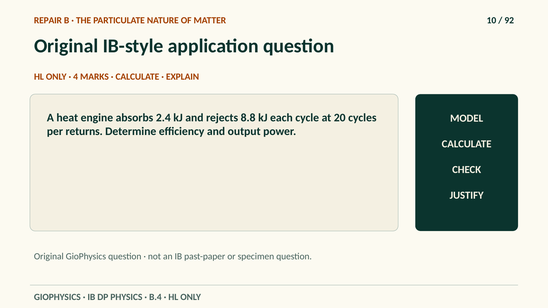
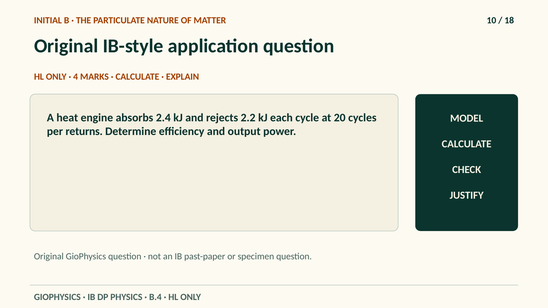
REPAIR: REPAIR -> INITIAL
92: 92 -> 18
8.8: 8.8 -> 2.2
